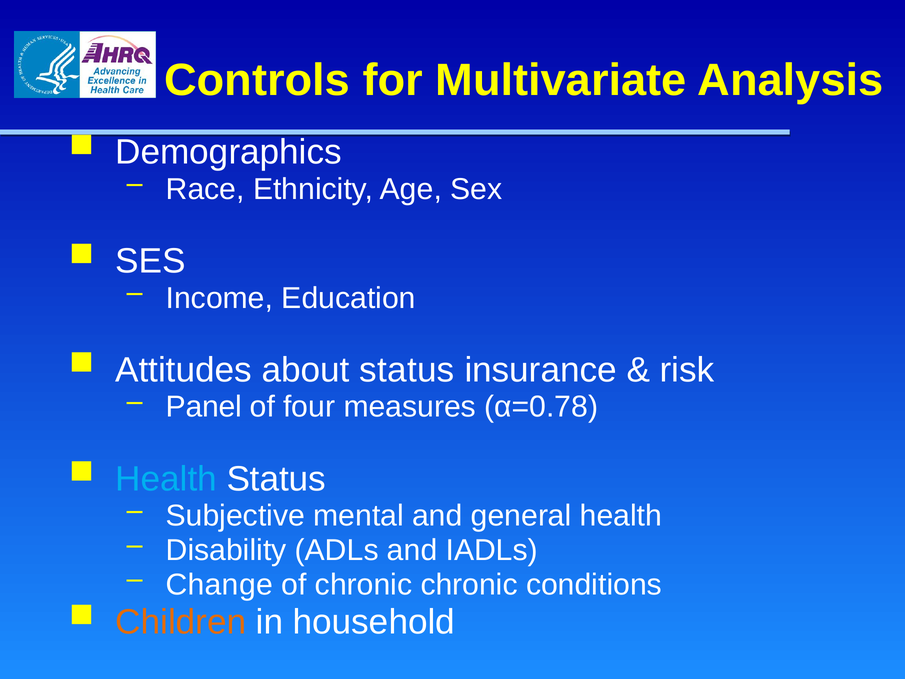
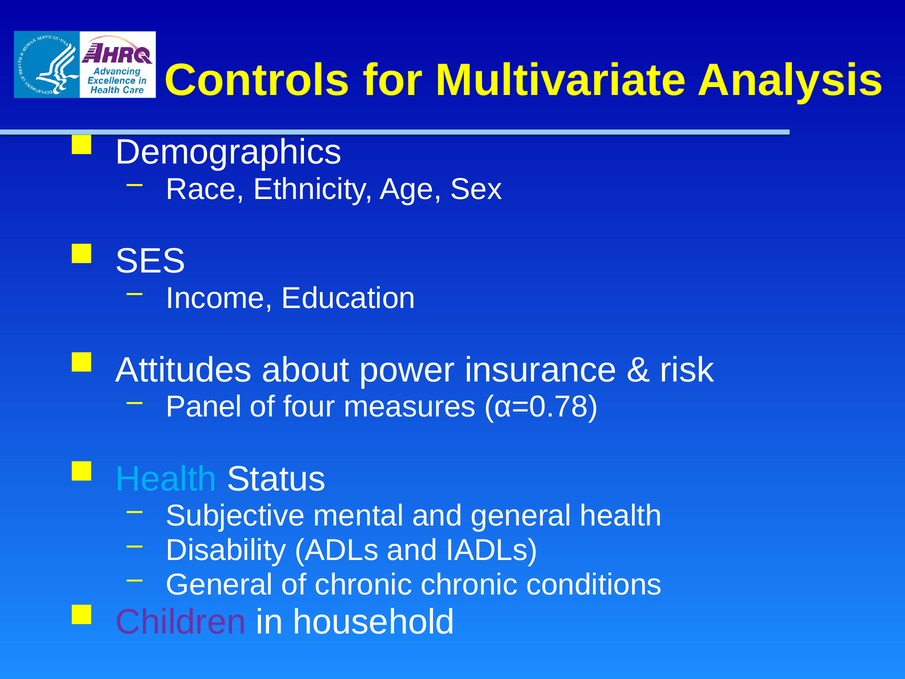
about status: status -> power
Change at (219, 584): Change -> General
Children colour: orange -> purple
